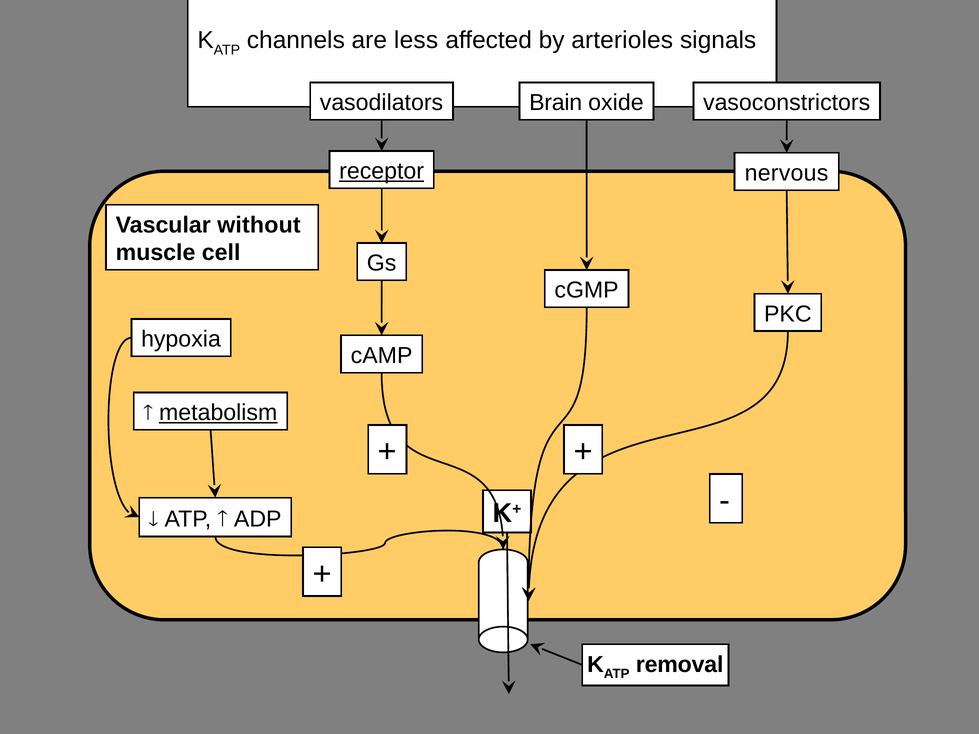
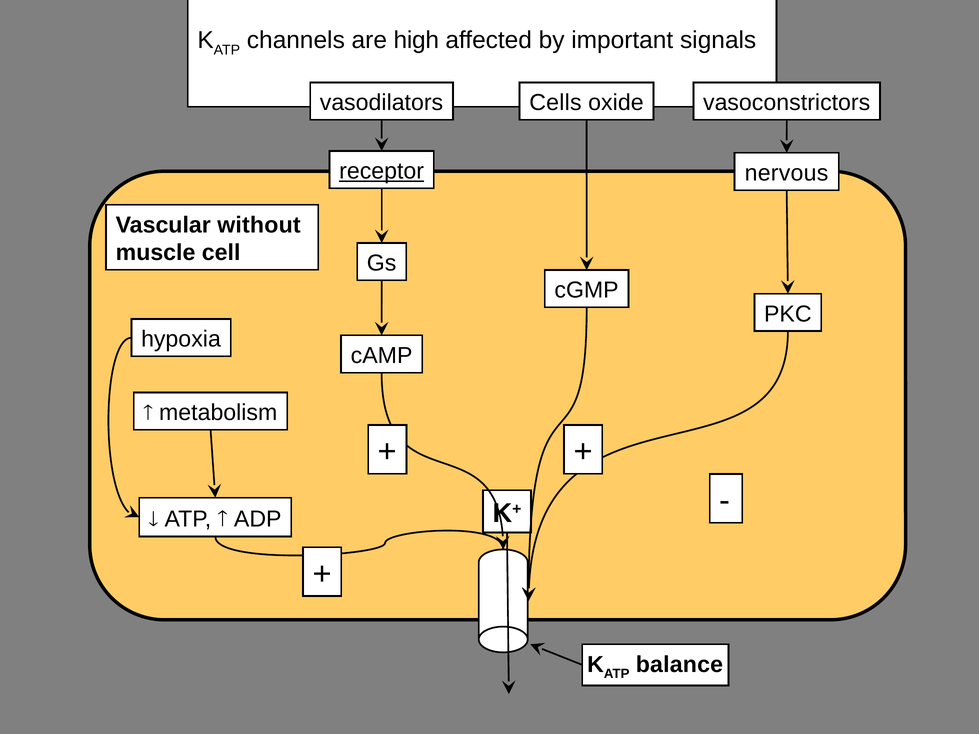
less: less -> high
arterioles: arterioles -> important
Brain: Brain -> Cells
metabolism underline: present -> none
removal: removal -> balance
